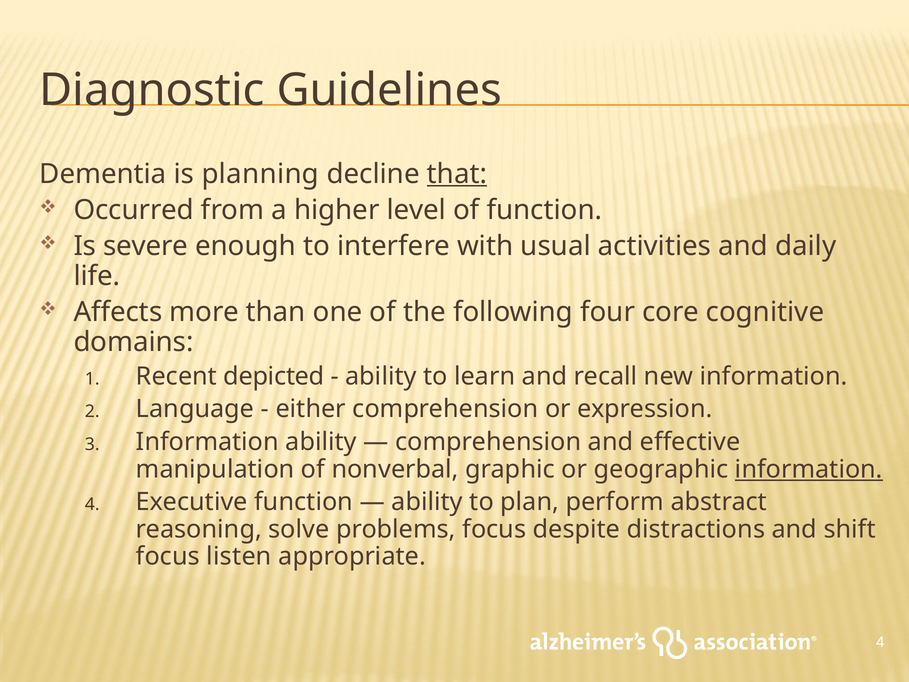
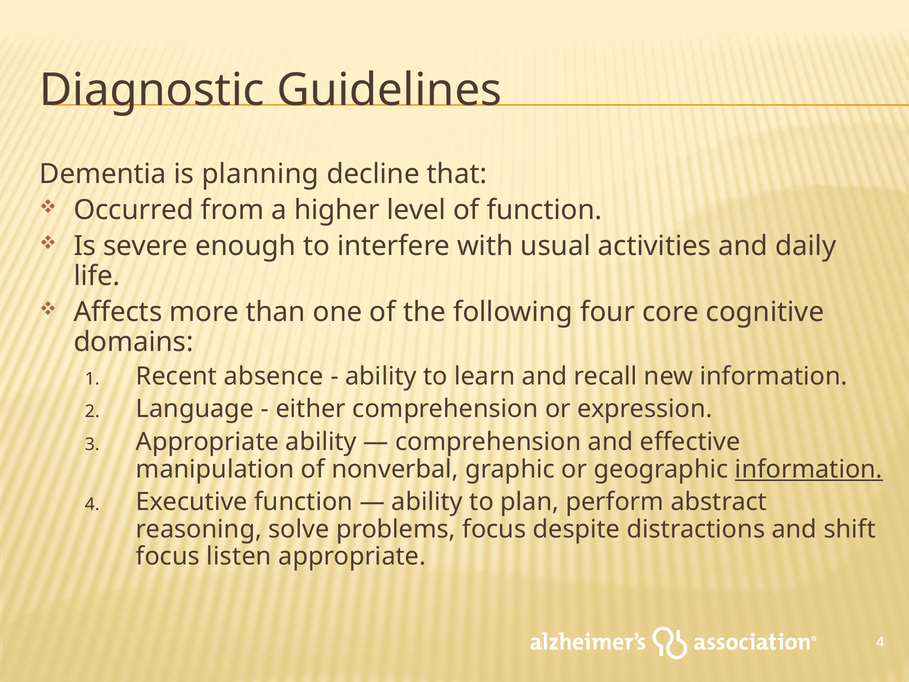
that underline: present -> none
depicted: depicted -> absence
Information at (207, 442): Information -> Appropriate
